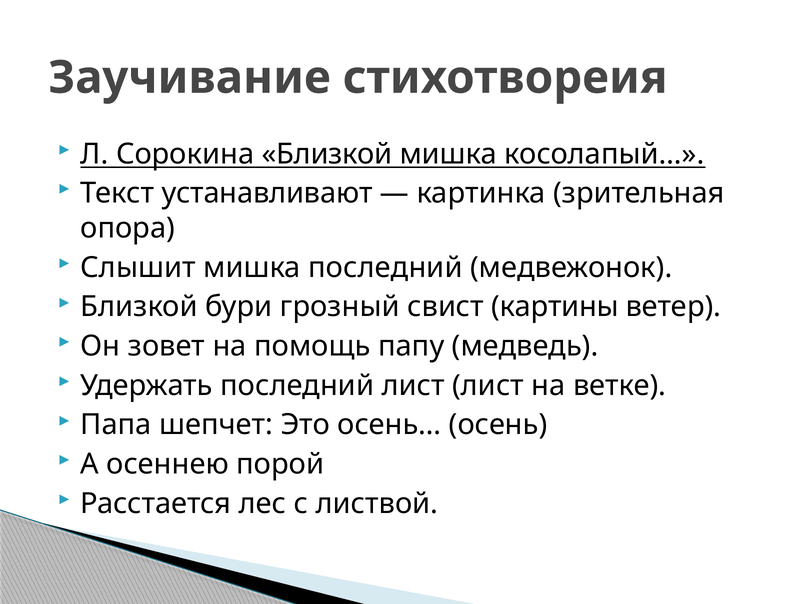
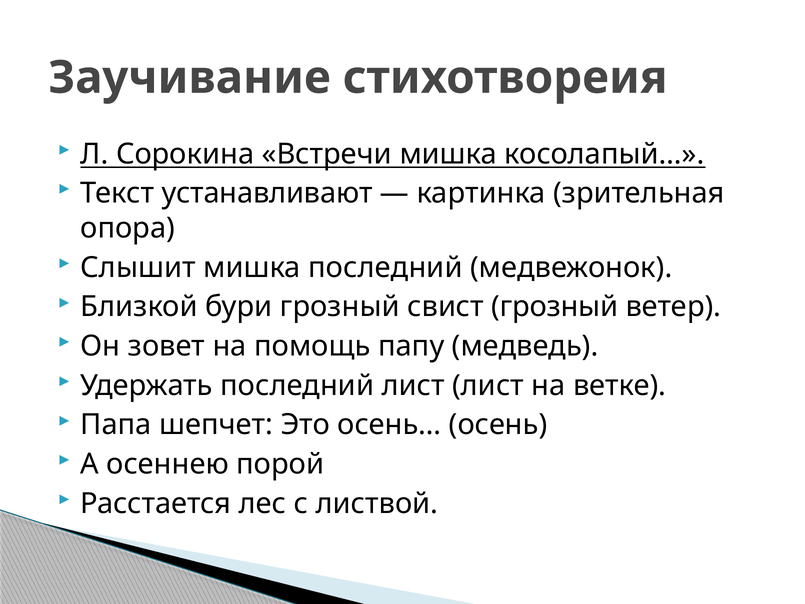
Сорокина Близкой: Близкой -> Встречи
свист картины: картины -> грозный
